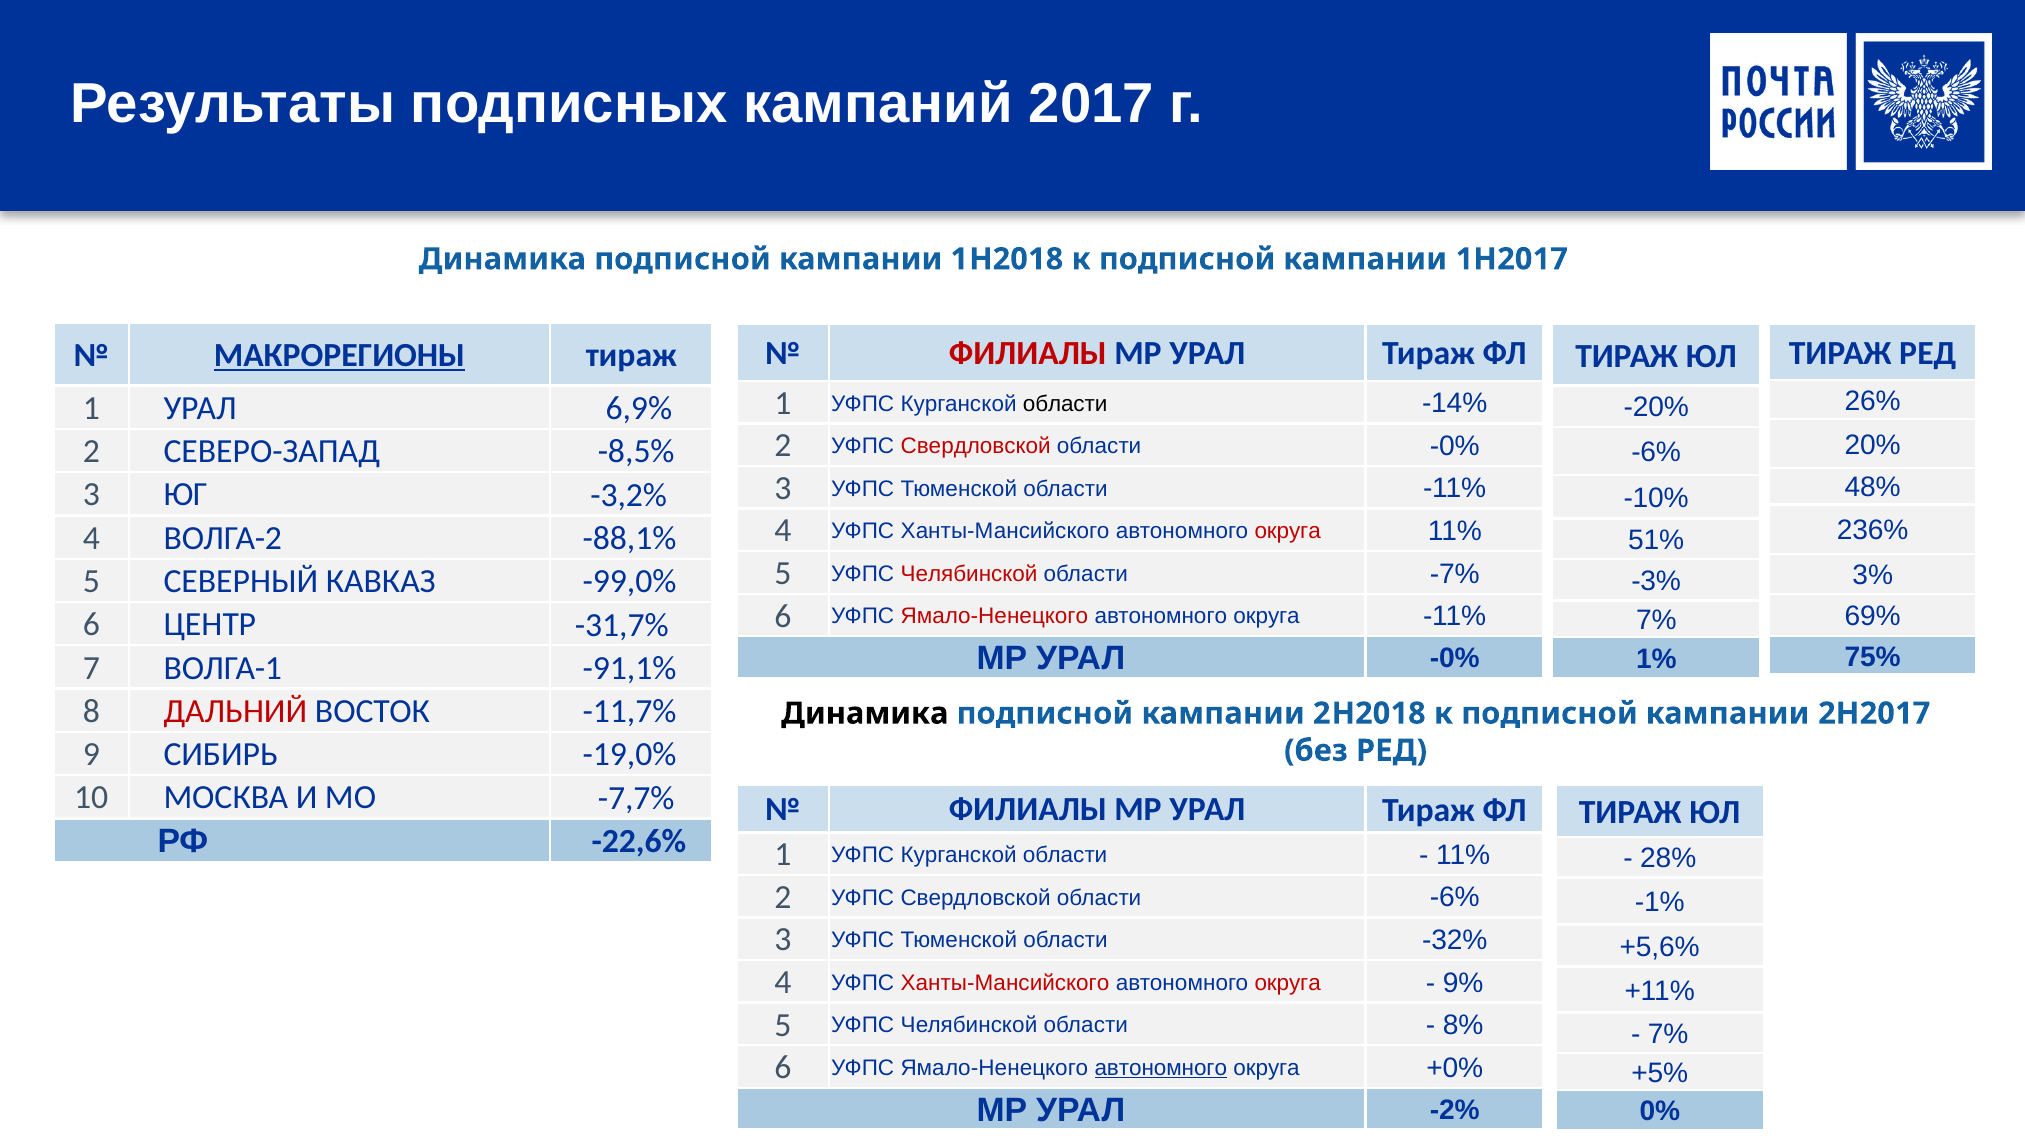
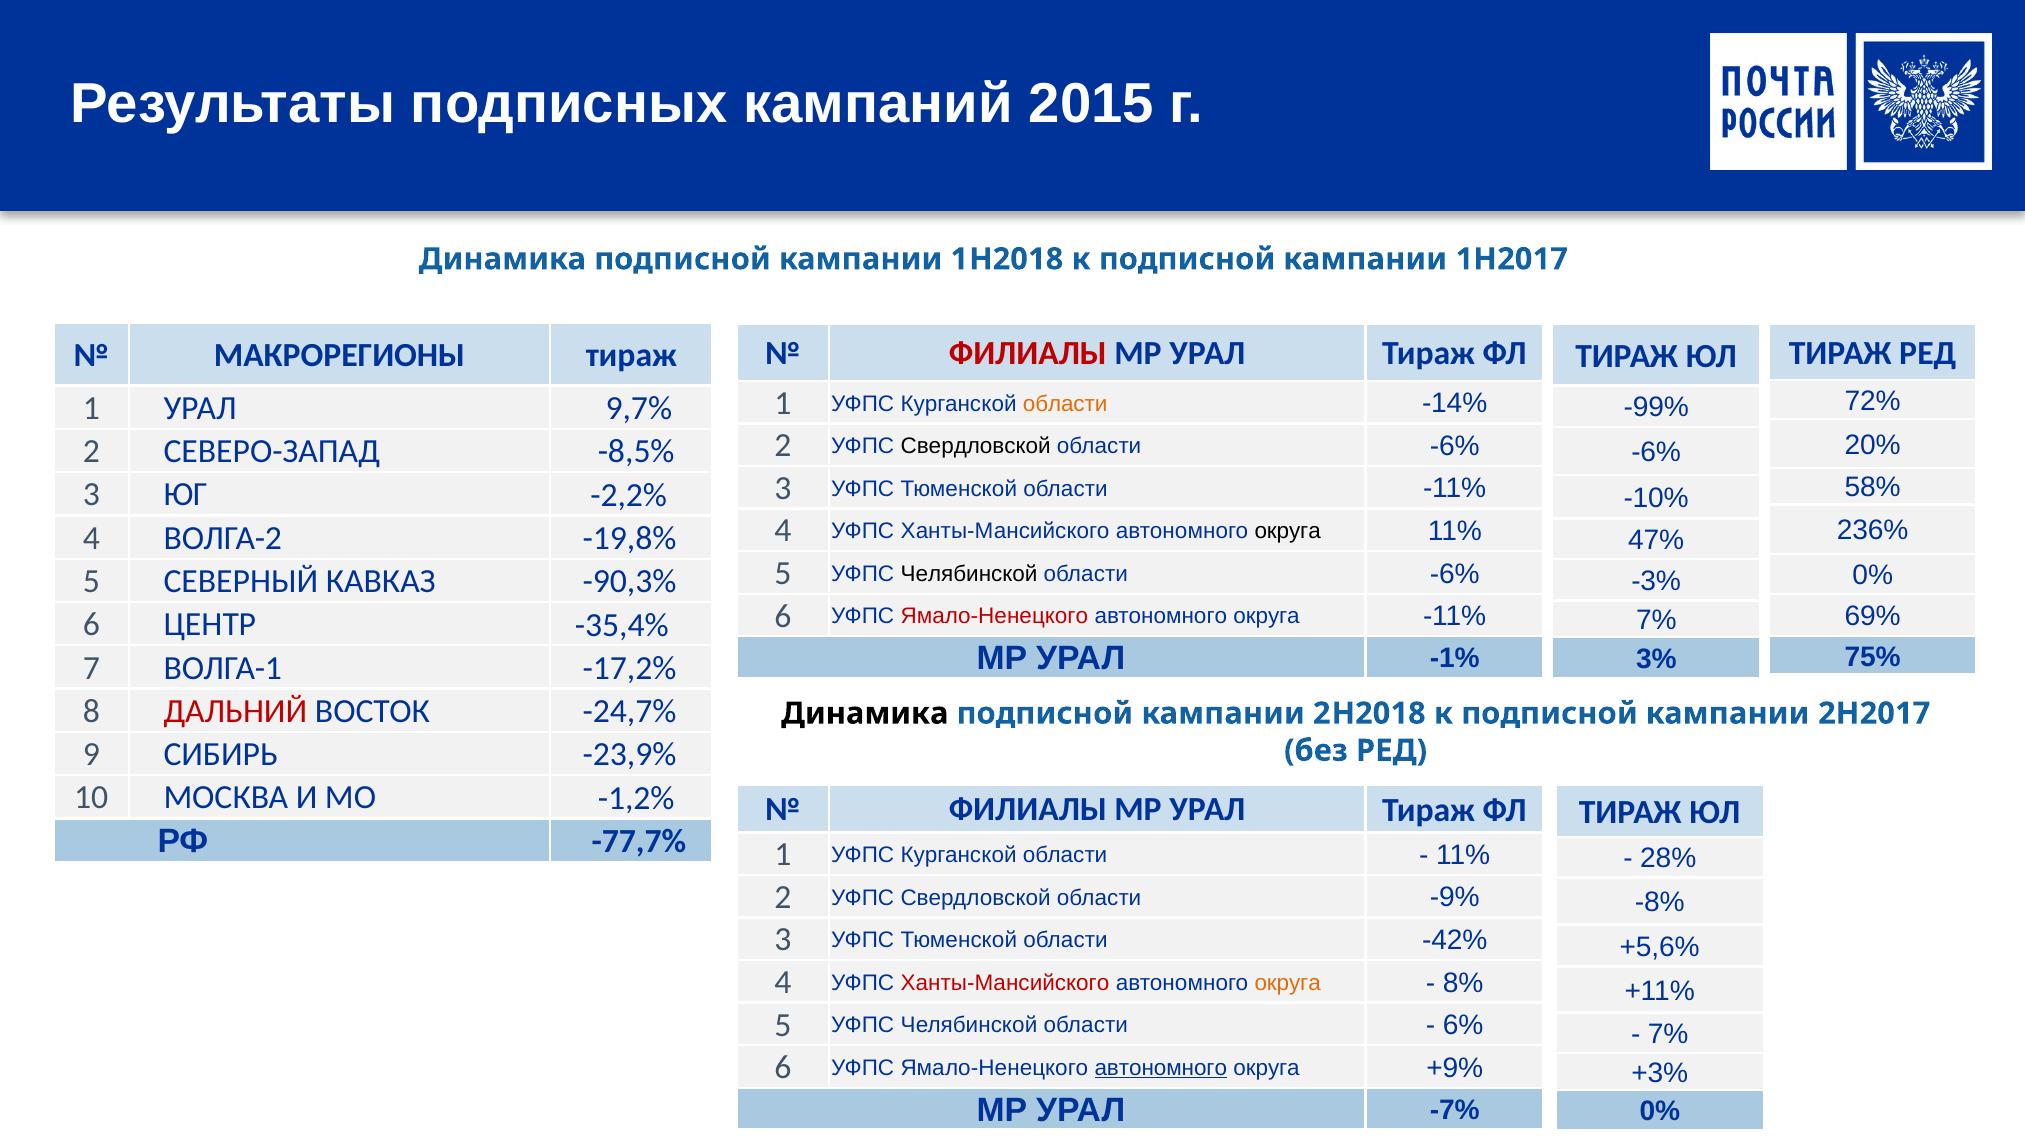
2017: 2017 -> 2015
МАКРОРЕГИОНЫ underline: present -> none
26%: 26% -> 72%
области at (1065, 404) colour: black -> orange
6,9%: 6,9% -> 9,7%
-20%: -20% -> -99%
Свердловской at (976, 446) colour: red -> black
-0% at (1455, 446): -0% -> -6%
48%: 48% -> 58%
-3,2%: -3,2% -> -2,2%
округа at (1288, 531) colour: red -> black
-88,1%: -88,1% -> -19,8%
51%: 51% -> 47%
Челябинской at (969, 574) colour: red -> black
-7% at (1455, 574): -7% -> -6%
3% at (1873, 576): 3% -> 0%
-99,0%: -99,0% -> -90,3%
-31,7%: -31,7% -> -35,4%
УРАЛ -0%: -0% -> -1%
1%: 1% -> 3%
-91,1%: -91,1% -> -17,2%
-11,7%: -11,7% -> -24,7%
-19,0%: -19,0% -> -23,9%
-7,7%: -7,7% -> -1,2%
-22,6%: -22,6% -> -77,7%
области -6%: -6% -> -9%
-1%: -1% -> -8%
-32%: -32% -> -42%
округа at (1288, 983) colour: red -> orange
9%: 9% -> 8%
8%: 8% -> 6%
+0%: +0% -> +9%
+5%: +5% -> +3%
-2%: -2% -> -7%
